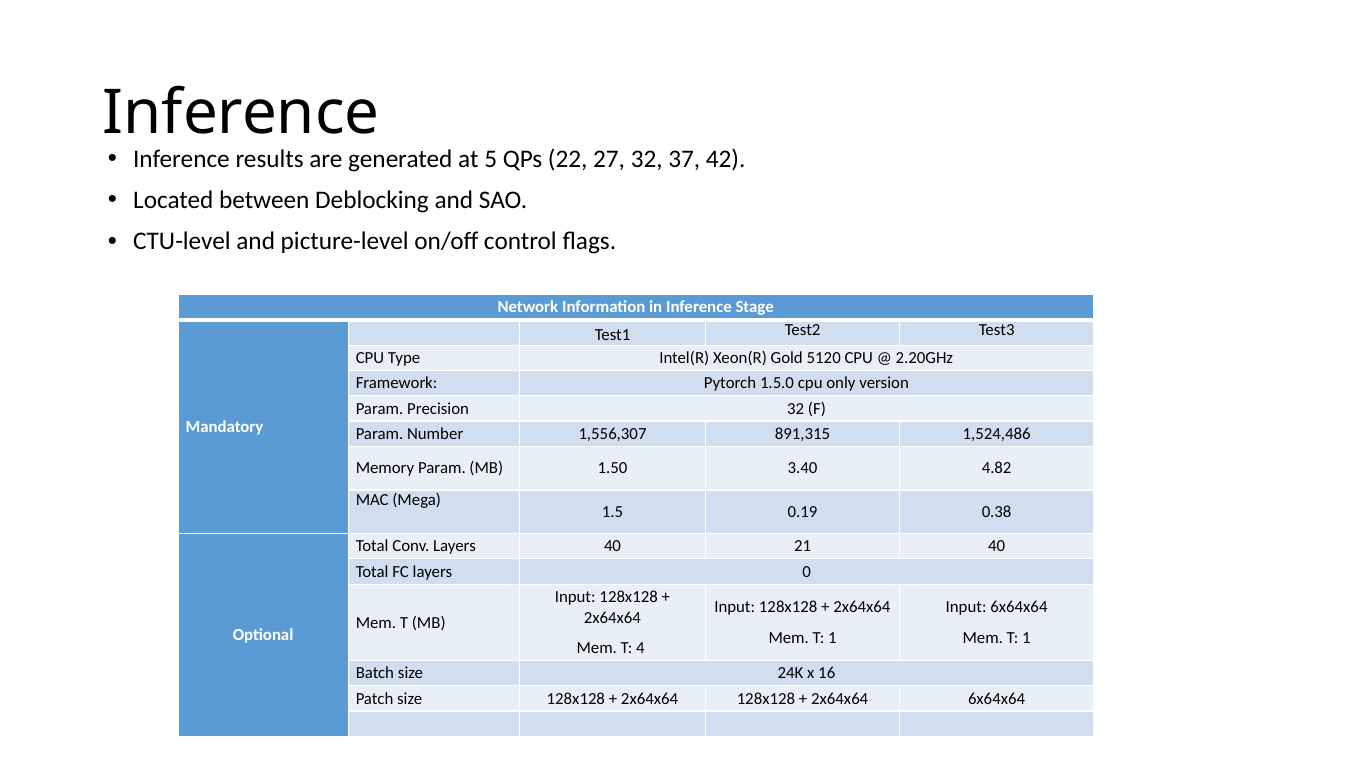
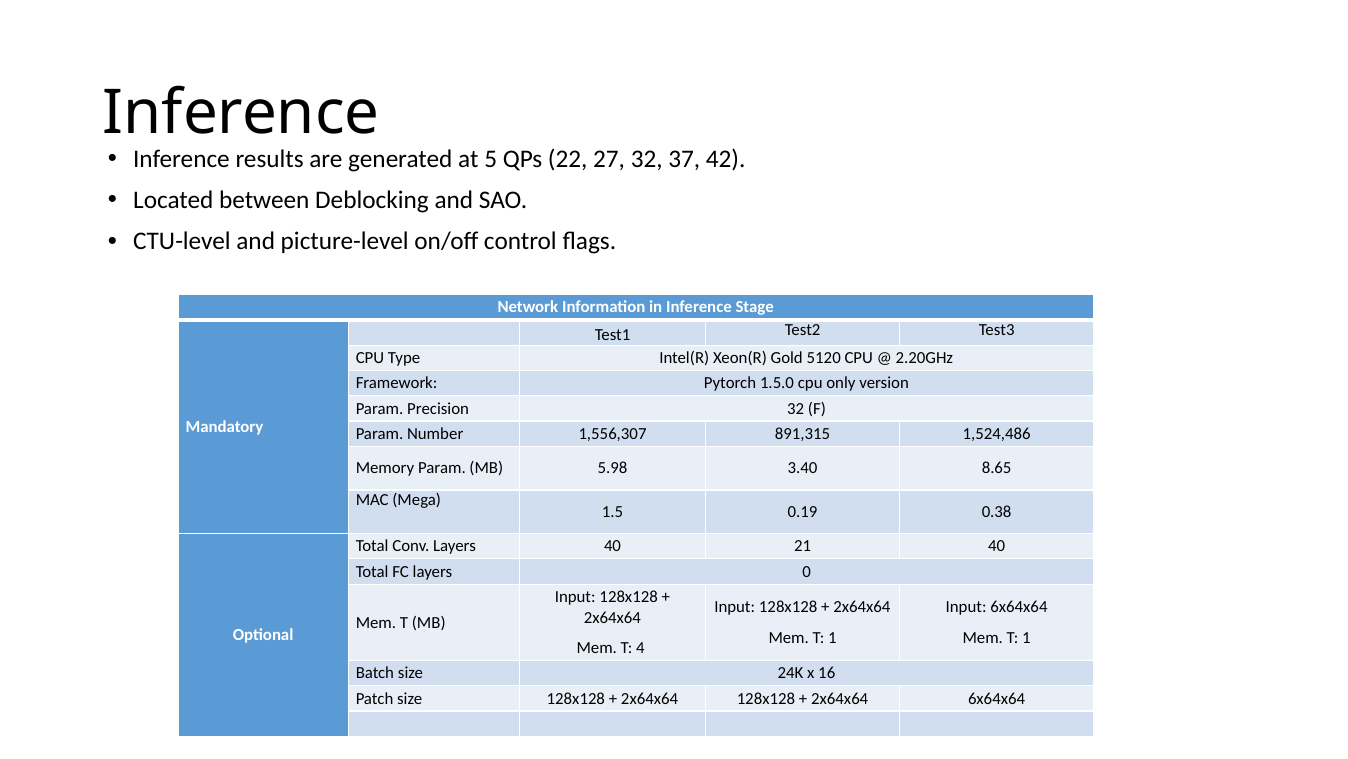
1.50: 1.50 -> 5.98
4.82: 4.82 -> 8.65
